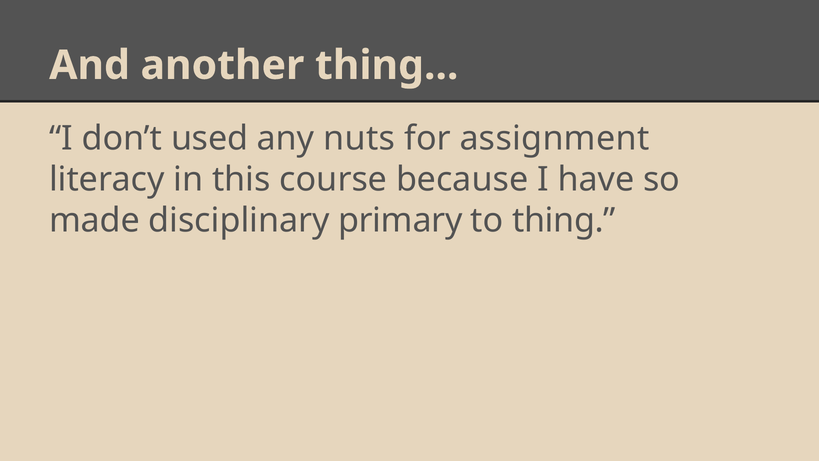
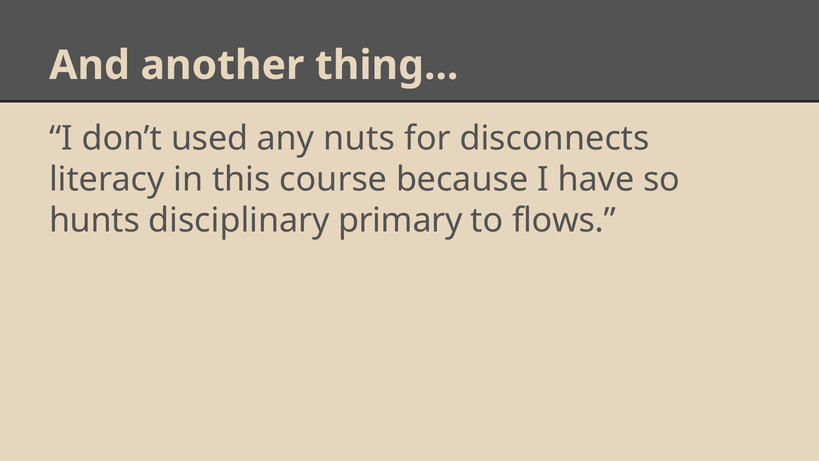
assignment: assignment -> disconnects
made: made -> hunts
to thing: thing -> flows
